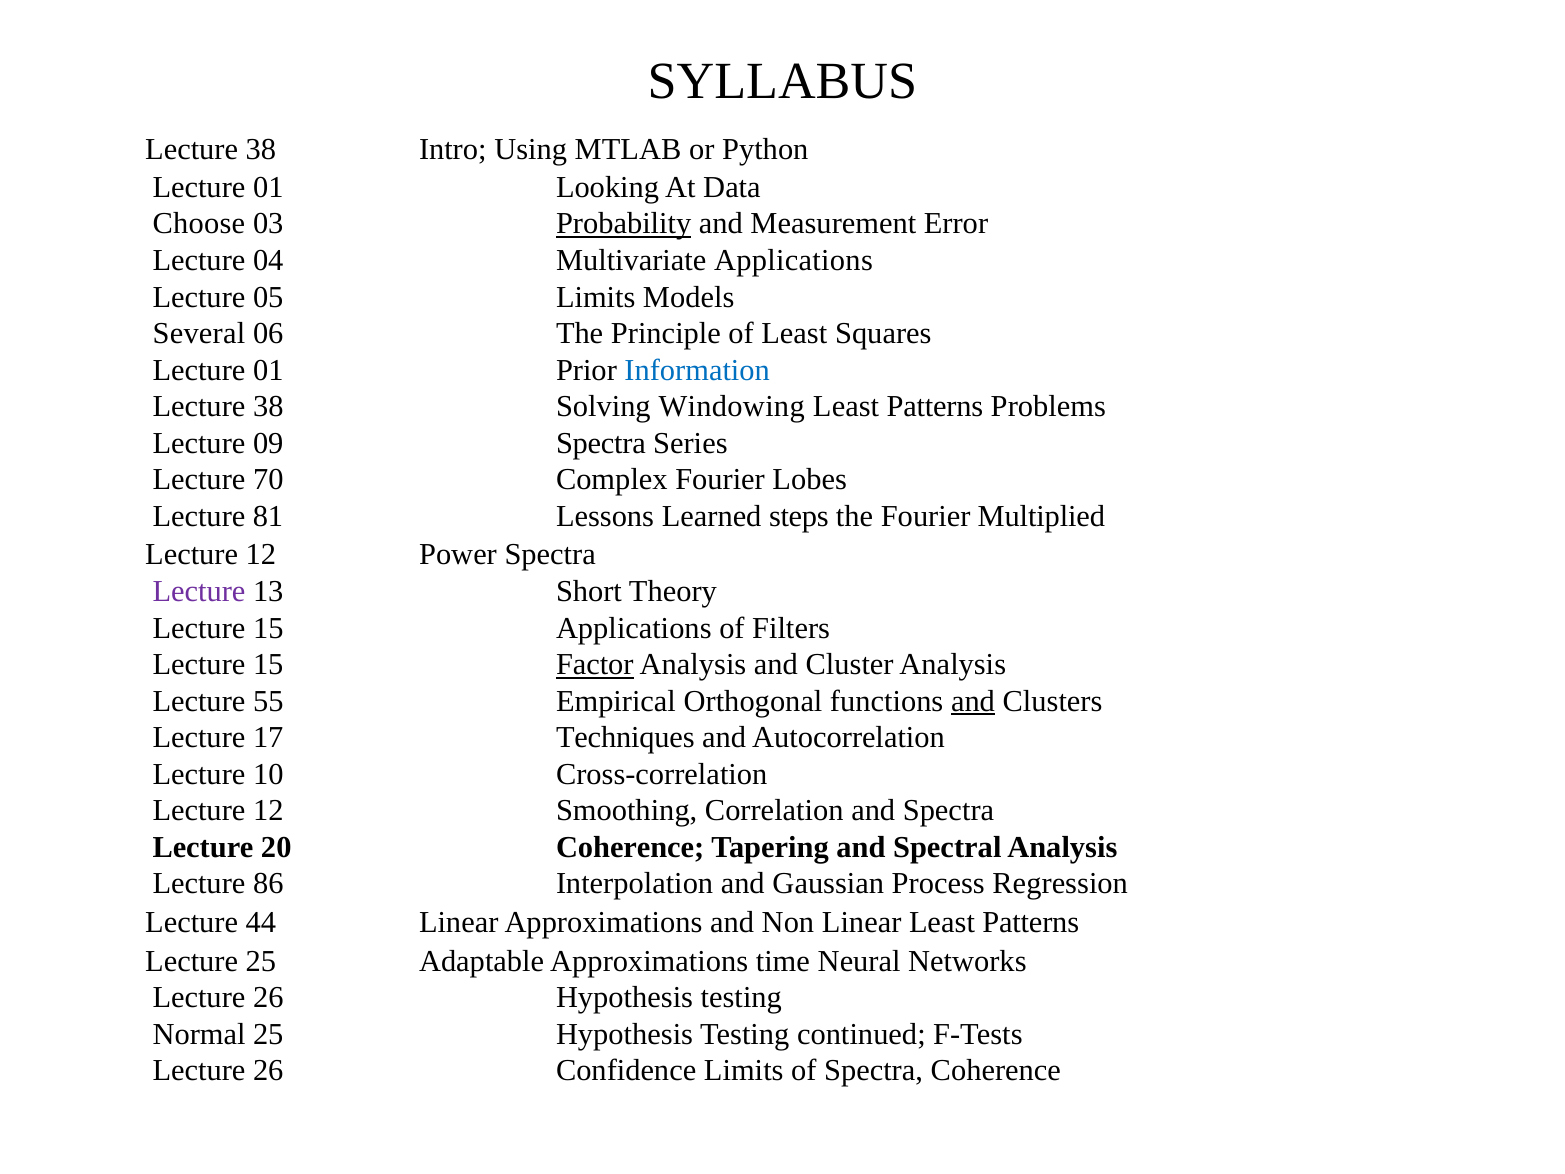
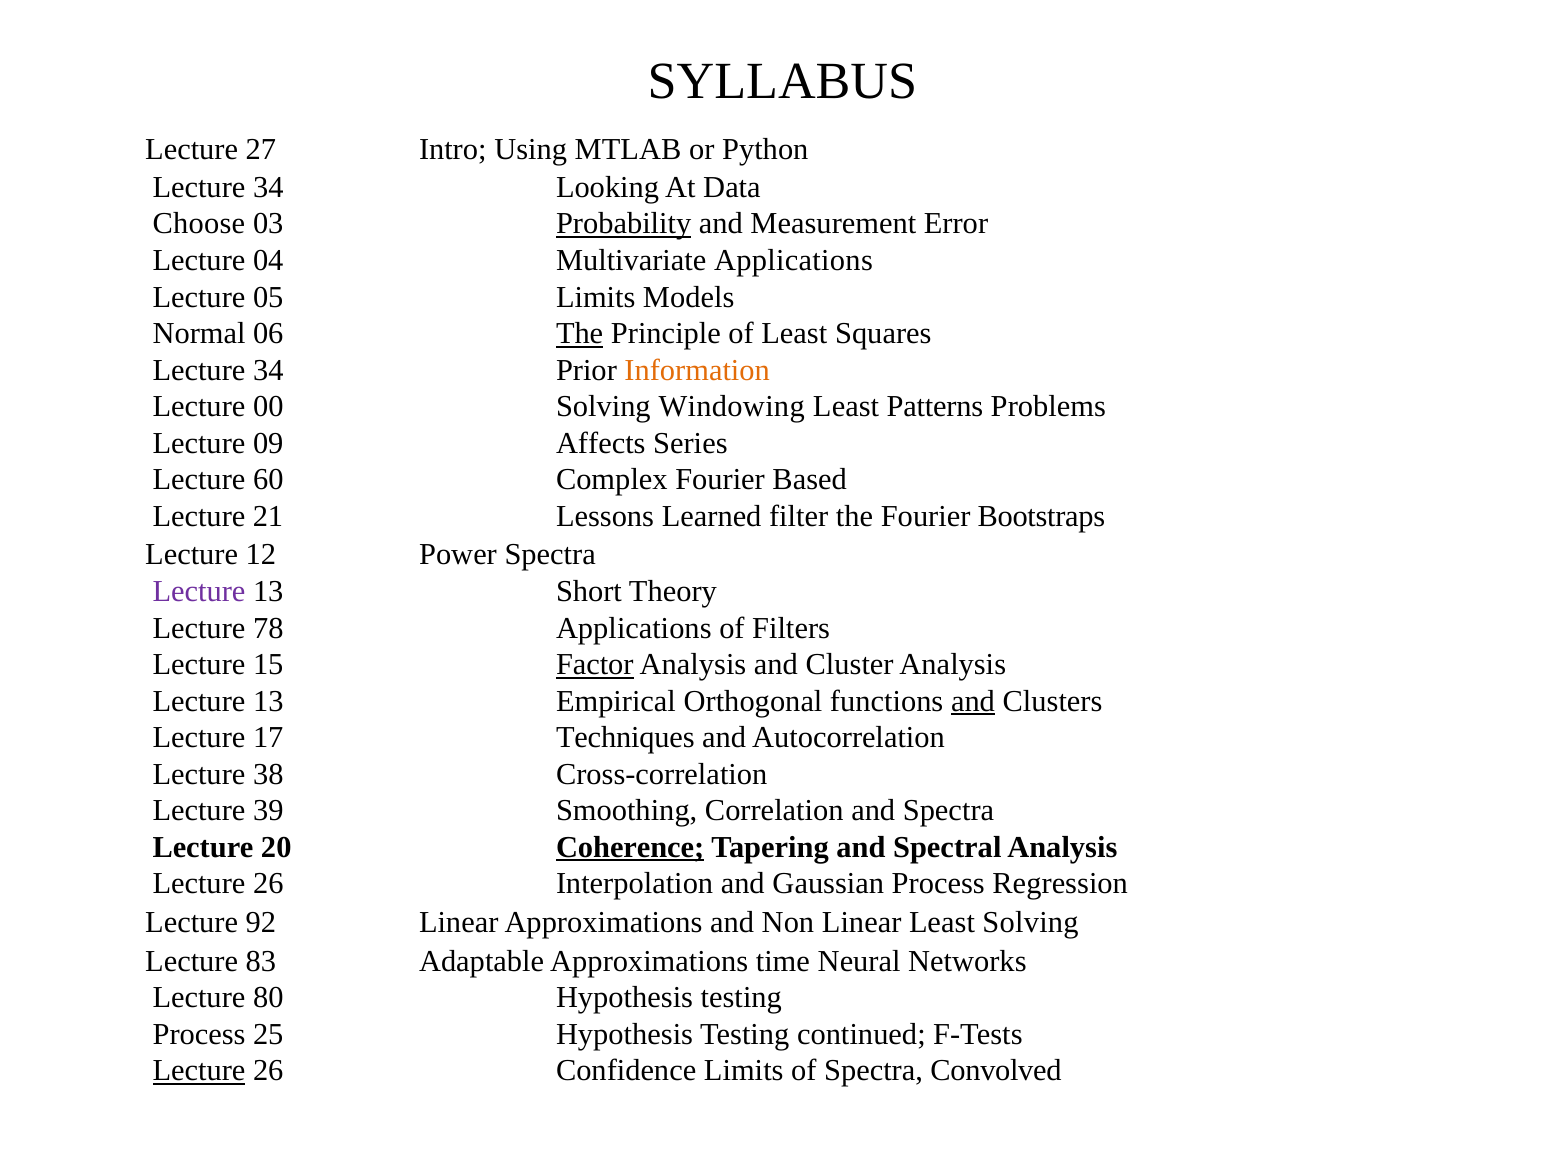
38 at (261, 150): 38 -> 27
01 at (268, 187): 01 -> 34
Several: Several -> Normal
The at (580, 333) underline: none -> present
01 at (268, 370): 01 -> 34
Information colour: blue -> orange
38 at (268, 407): 38 -> 00
09 Spectra: Spectra -> Affects
70: 70 -> 60
Lobes: Lobes -> Based
81: 81 -> 21
steps: steps -> filter
Multiplied: Multiplied -> Bootstraps
15 at (268, 628): 15 -> 78
55 at (268, 701): 55 -> 13
10: 10 -> 38
12 at (268, 811): 12 -> 39
Coherence at (630, 847) underline: none -> present
86 at (268, 884): 86 -> 26
44: 44 -> 92
Linear Least Patterns: Patterns -> Solving
Lecture 25: 25 -> 83
26 at (268, 998): 26 -> 80
Normal at (199, 1034): Normal -> Process
Lecture at (199, 1071) underline: none -> present
Spectra Coherence: Coherence -> Convolved
